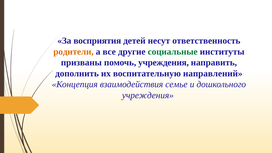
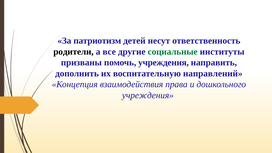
восприятия: восприятия -> патриотизм
родители colour: orange -> black
семье: семье -> права
